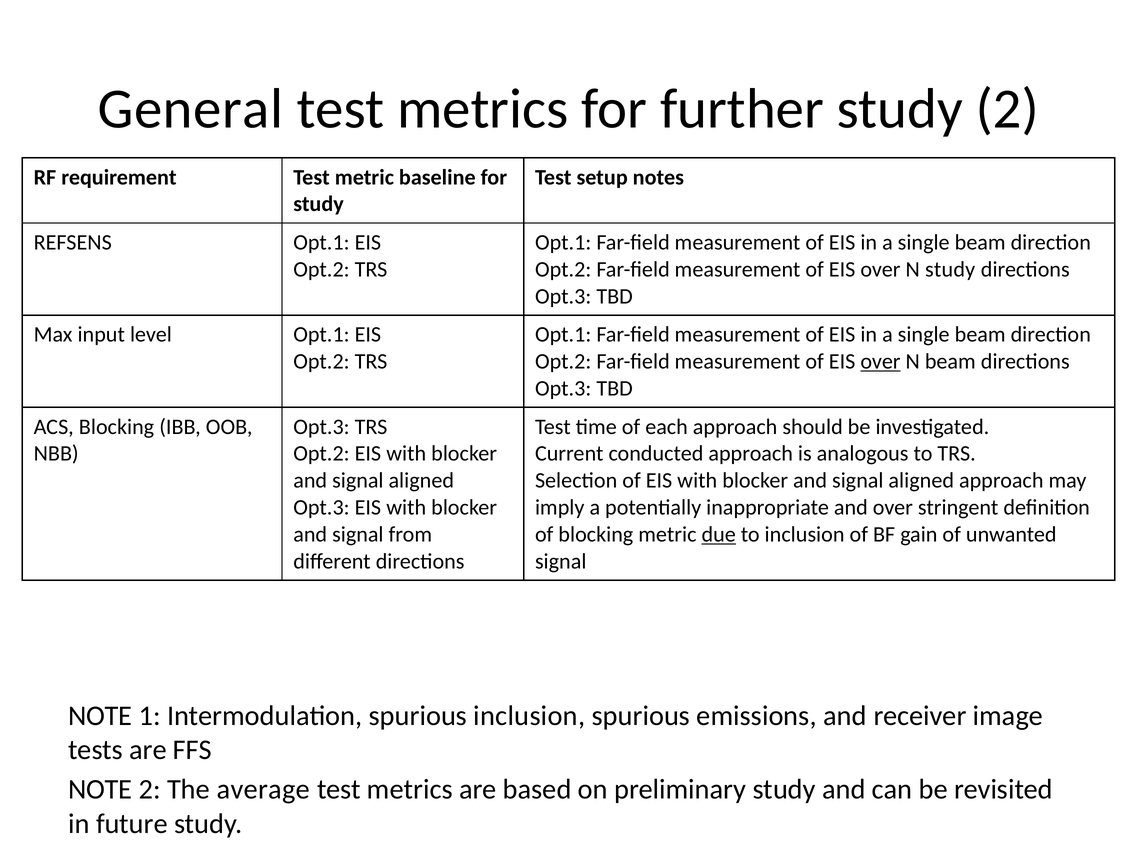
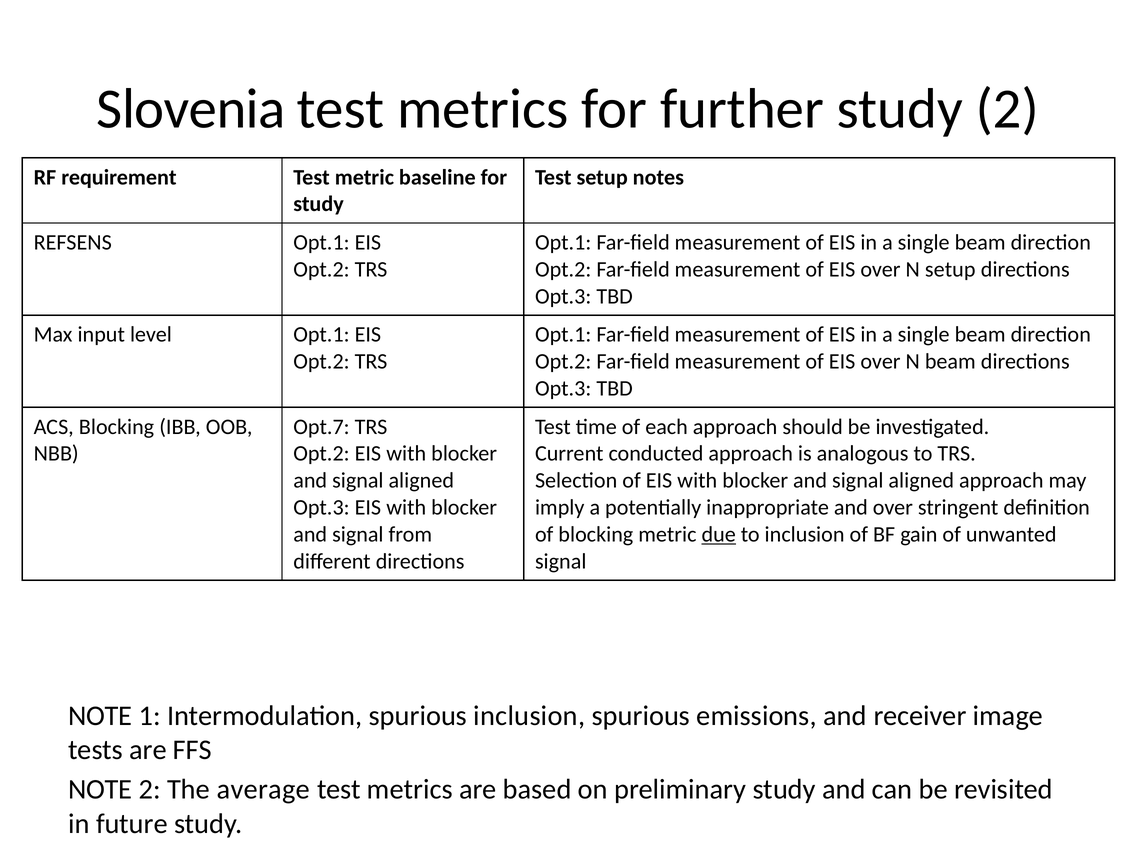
General: General -> Slovenia
N study: study -> setup
over at (880, 361) underline: present -> none
Opt.3 at (321, 427): Opt.3 -> Opt.7
